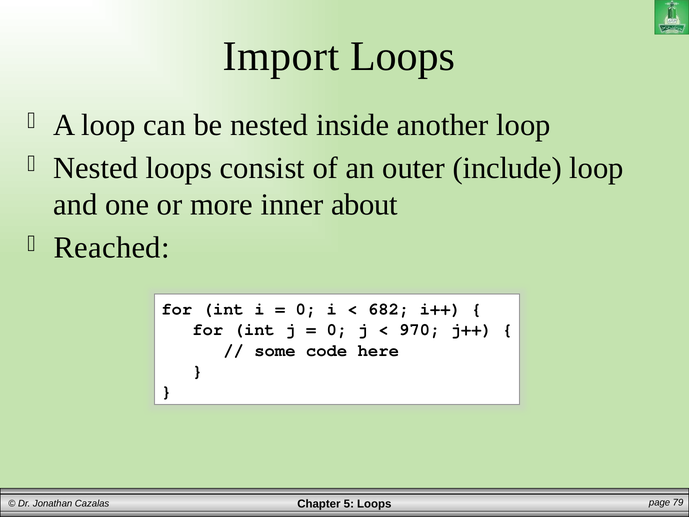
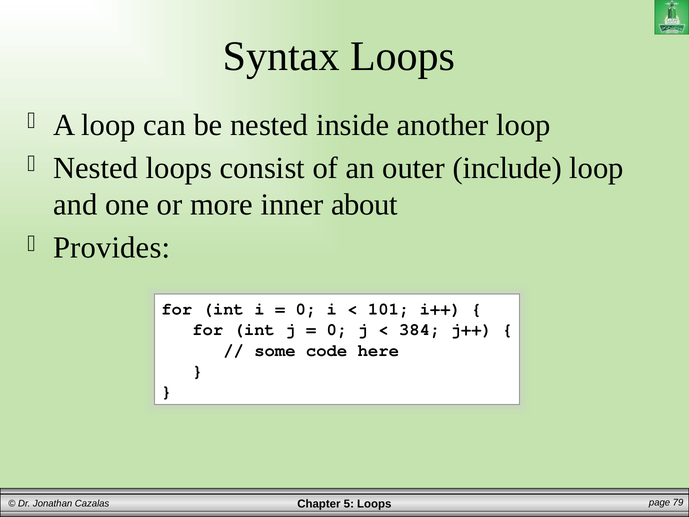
Import: Import -> Syntax
Reached: Reached -> Provides
682: 682 -> 101
970: 970 -> 384
